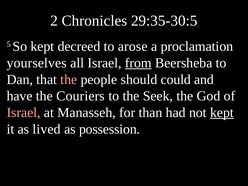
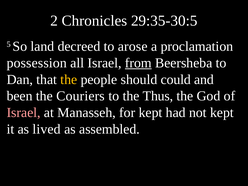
So kept: kept -> land
yourselves: yourselves -> possession
the at (69, 79) colour: pink -> yellow
have: have -> been
Seek: Seek -> Thus
for than: than -> kept
kept at (222, 113) underline: present -> none
possession: possession -> assembled
